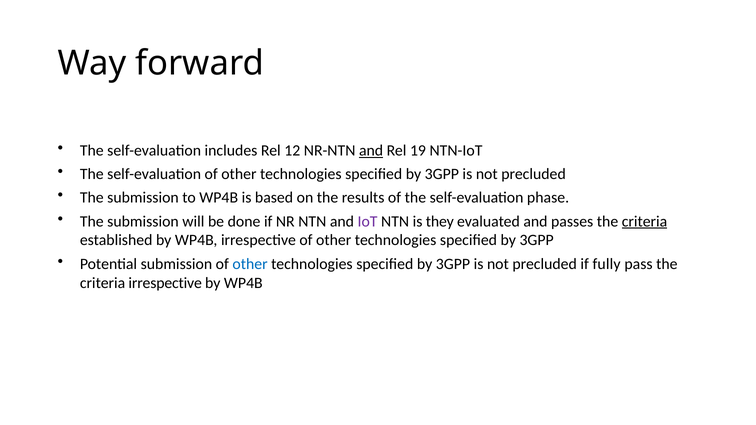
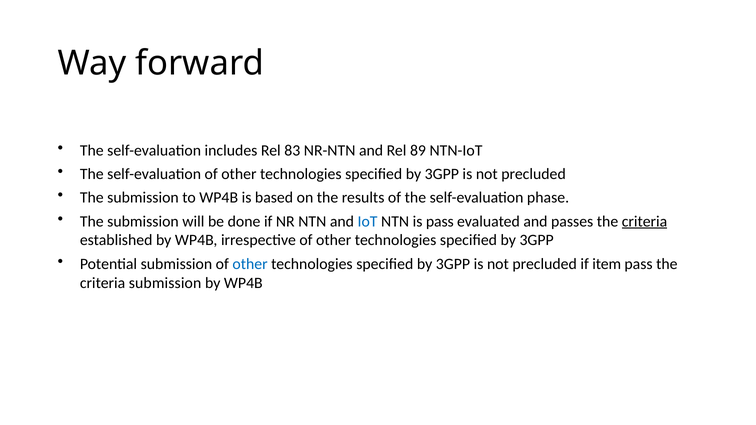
12: 12 -> 83
and at (371, 151) underline: present -> none
19: 19 -> 89
IoT colour: purple -> blue
is they: they -> pass
fully: fully -> item
criteria irrespective: irrespective -> submission
